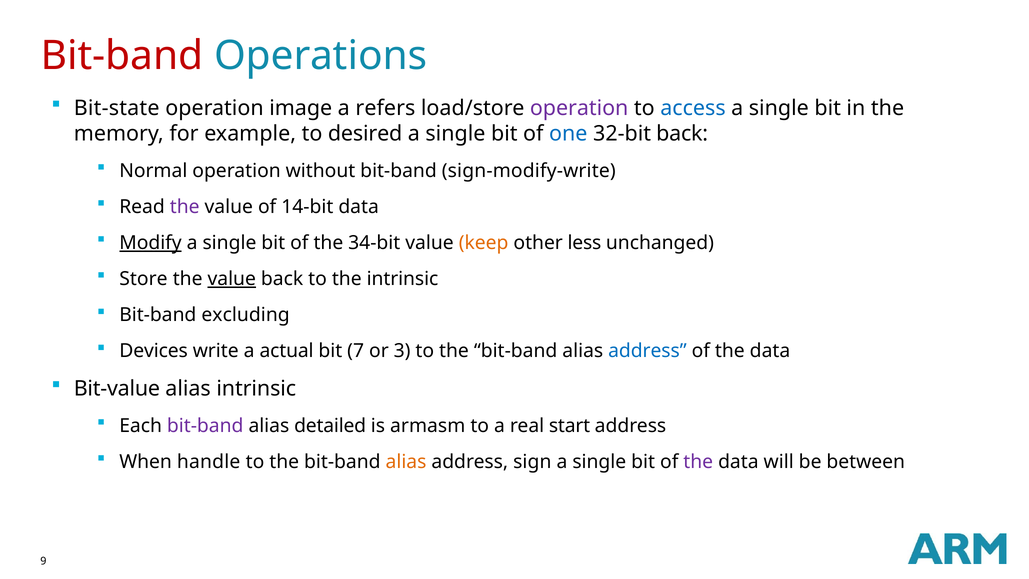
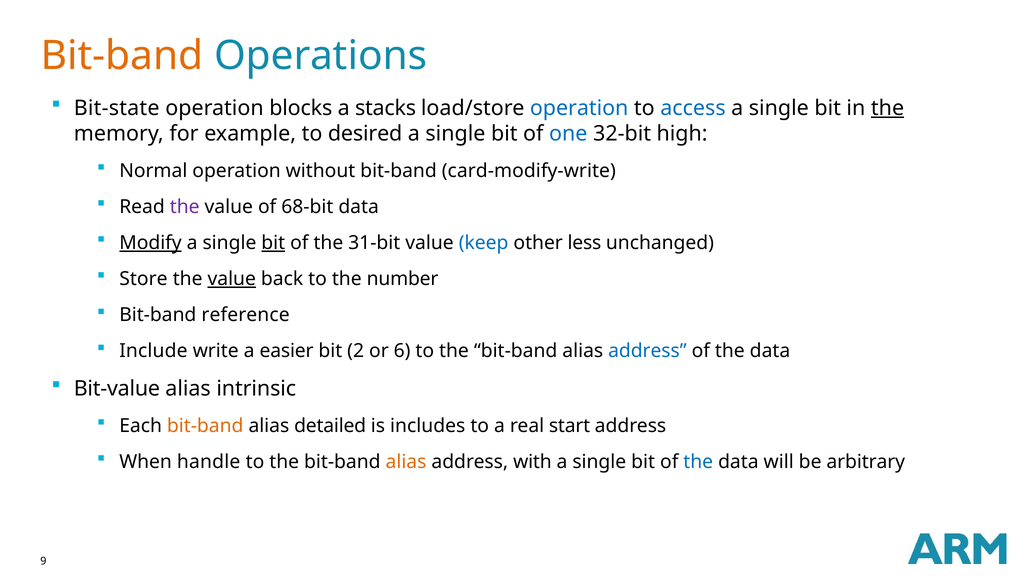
Bit-band at (122, 56) colour: red -> orange
image: image -> blocks
refers: refers -> stacks
operation at (579, 108) colour: purple -> blue
the at (888, 108) underline: none -> present
32-bit back: back -> high
sign-modify-write: sign-modify-write -> card-modify-write
14-bit: 14-bit -> 68-bit
bit at (273, 243) underline: none -> present
34-bit: 34-bit -> 31-bit
keep colour: orange -> blue
the intrinsic: intrinsic -> number
excluding: excluding -> reference
Devices: Devices -> Include
actual: actual -> easier
7: 7 -> 2
3: 3 -> 6
bit-band at (205, 426) colour: purple -> orange
armasm: armasm -> includes
sign: sign -> with
the at (698, 462) colour: purple -> blue
between: between -> arbitrary
